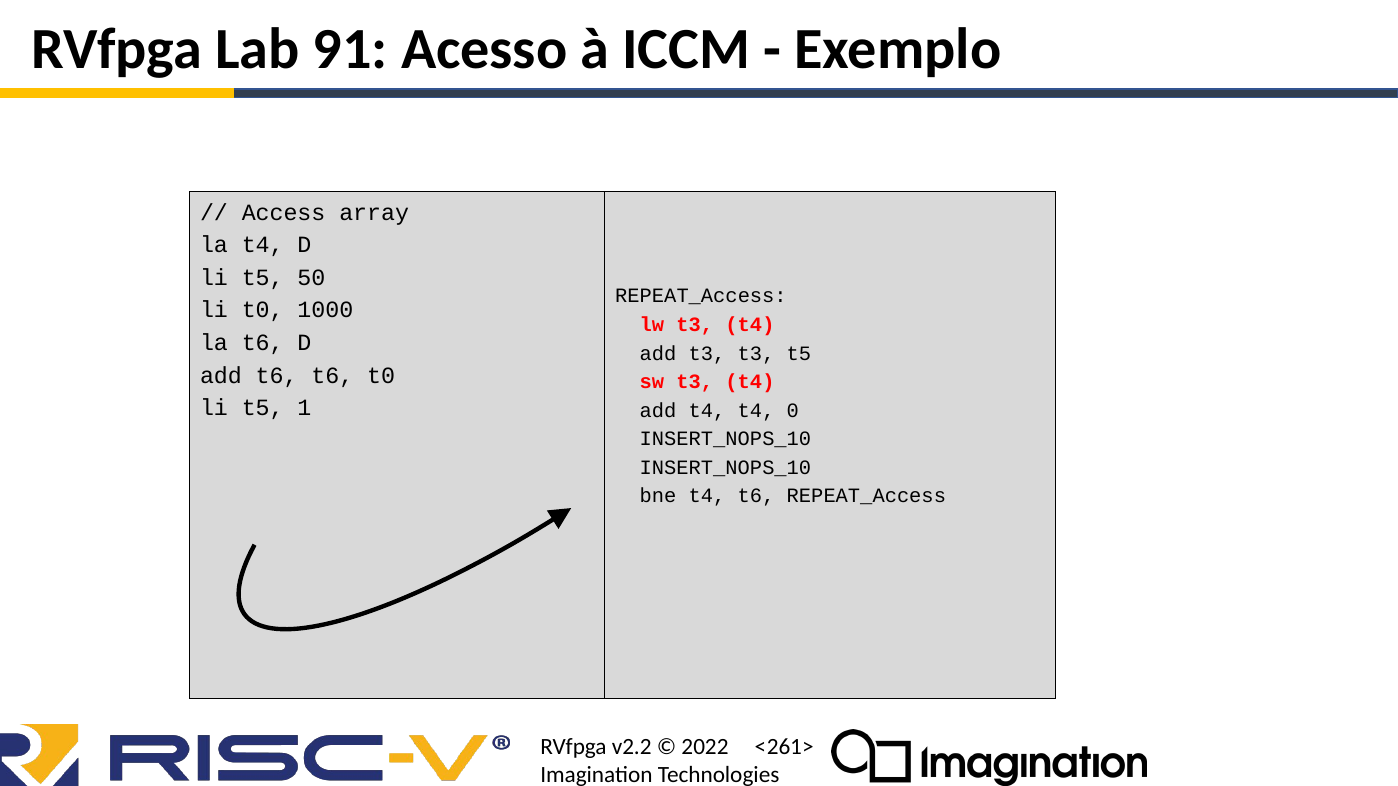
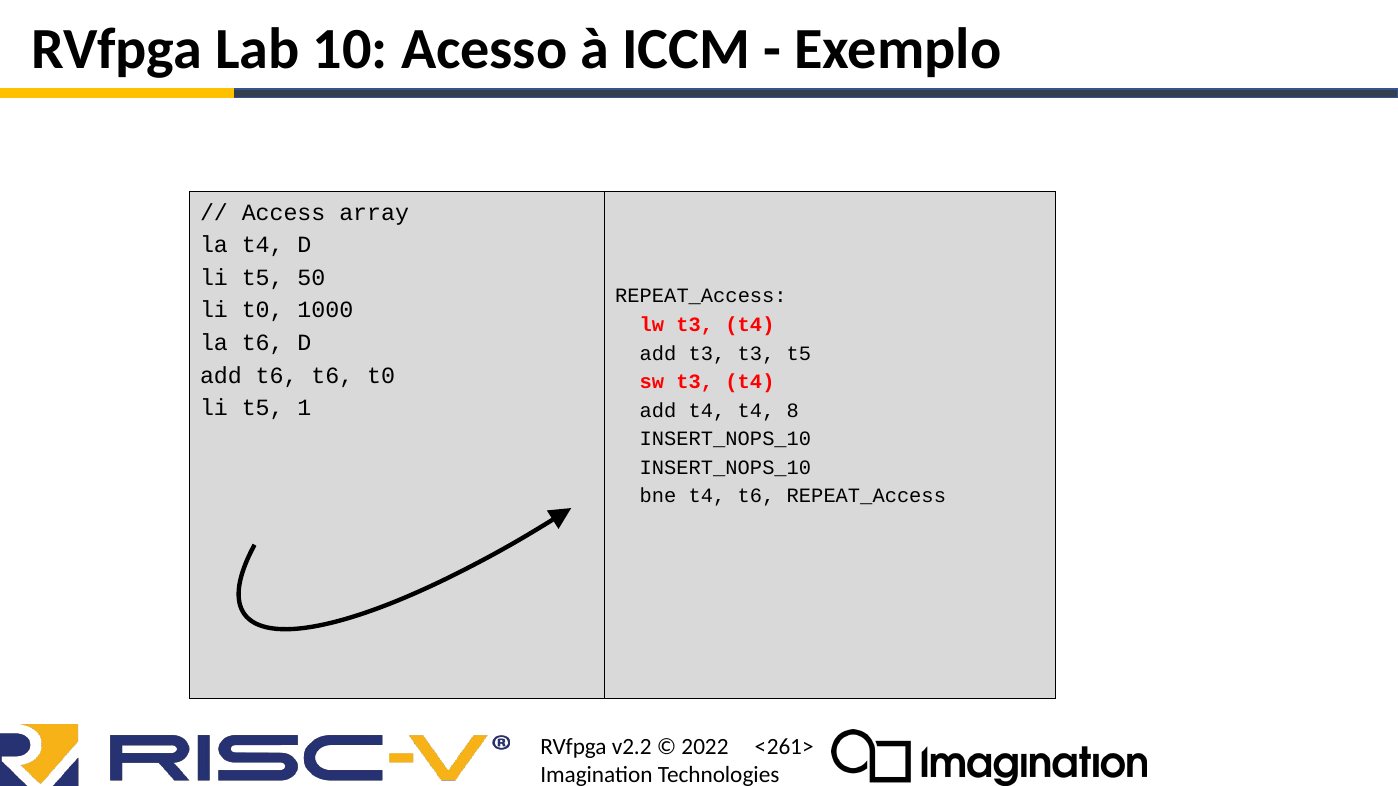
91: 91 -> 10
0: 0 -> 8
